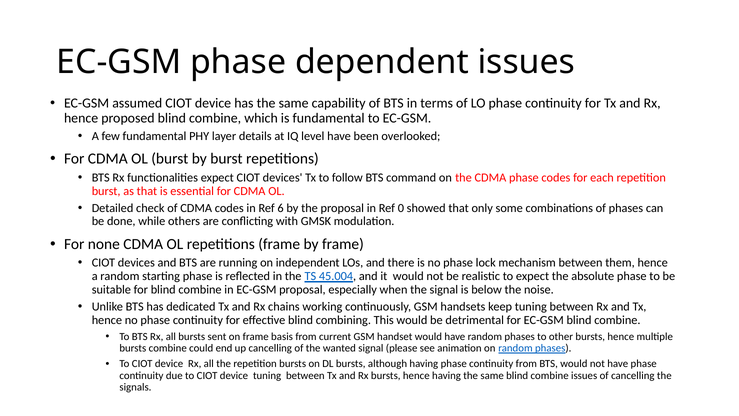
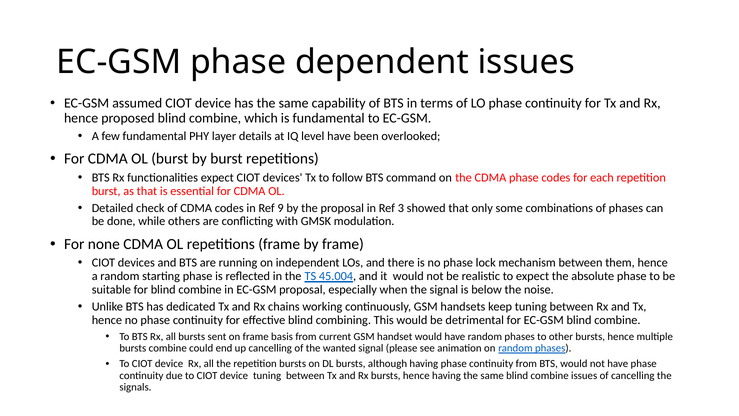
6: 6 -> 9
0: 0 -> 3
